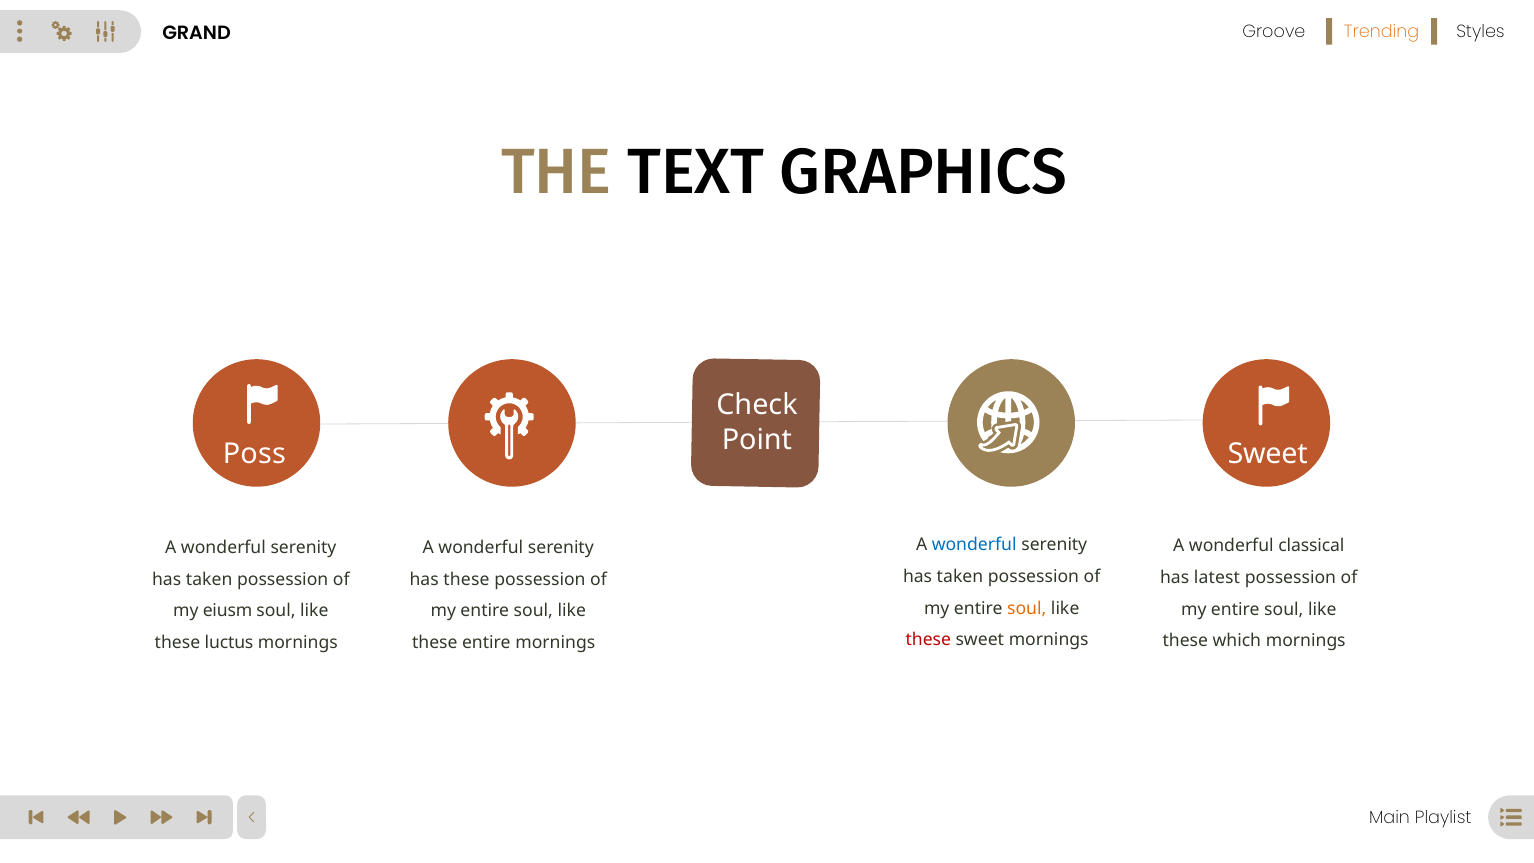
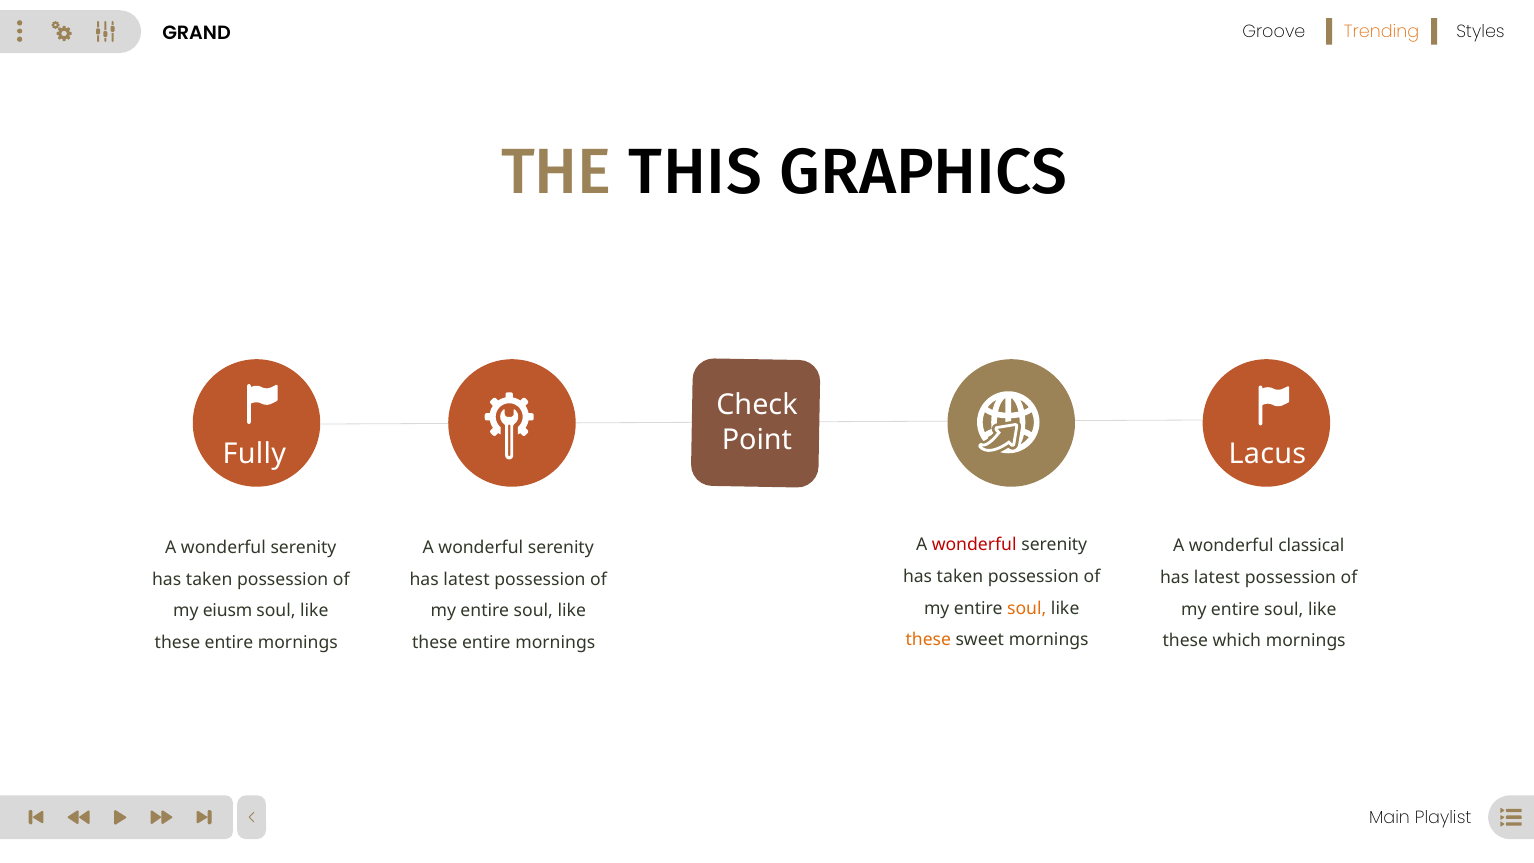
TEXT: TEXT -> THIS
Sweet at (1268, 454): Sweet -> Lacus
Poss: Poss -> Fully
wonderful at (974, 545) colour: blue -> red
these at (466, 579): these -> latest
these at (928, 640) colour: red -> orange
luctus at (229, 642): luctus -> entire
